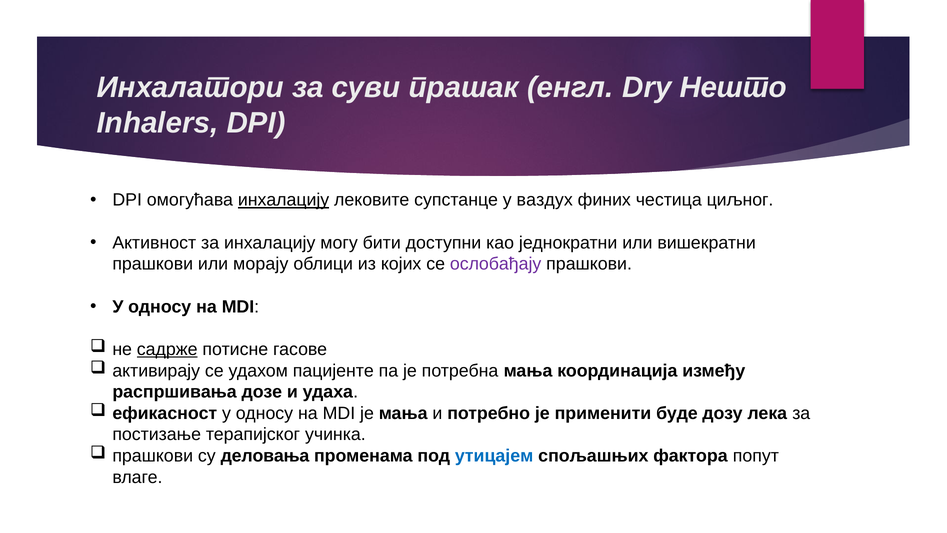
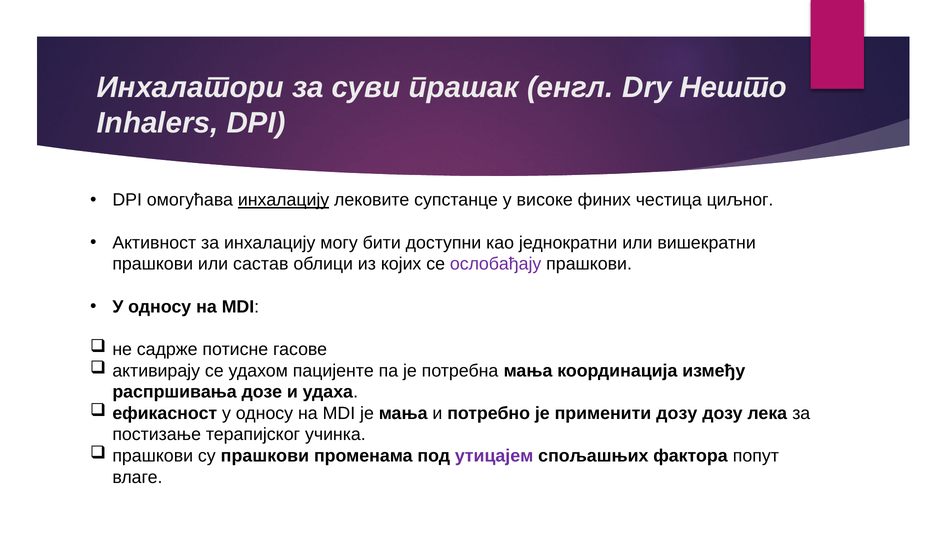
ваздух: ваздух -> високе
морају: морају -> састав
садрже underline: present -> none
применити буде: буде -> дозу
су деловања: деловања -> прашкови
утицајем colour: blue -> purple
